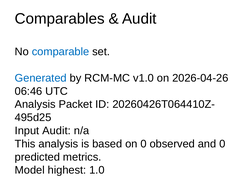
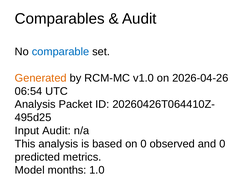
Generated colour: blue -> orange
06:46: 06:46 -> 06:54
highest: highest -> months
